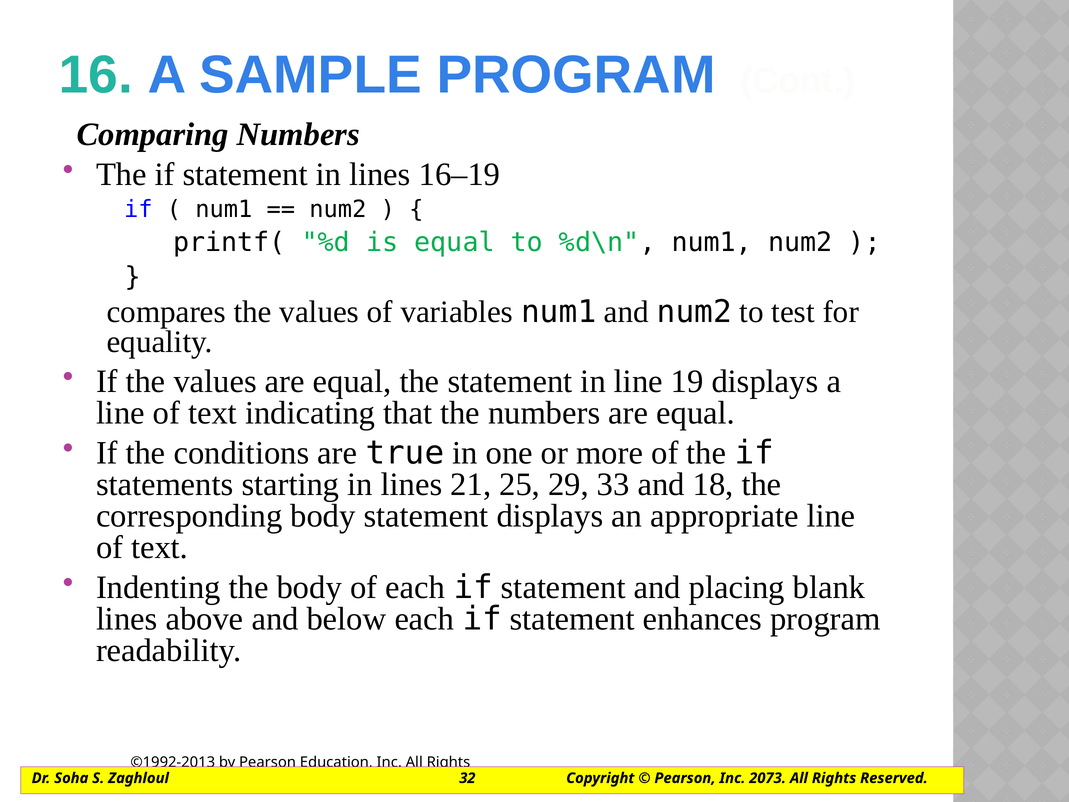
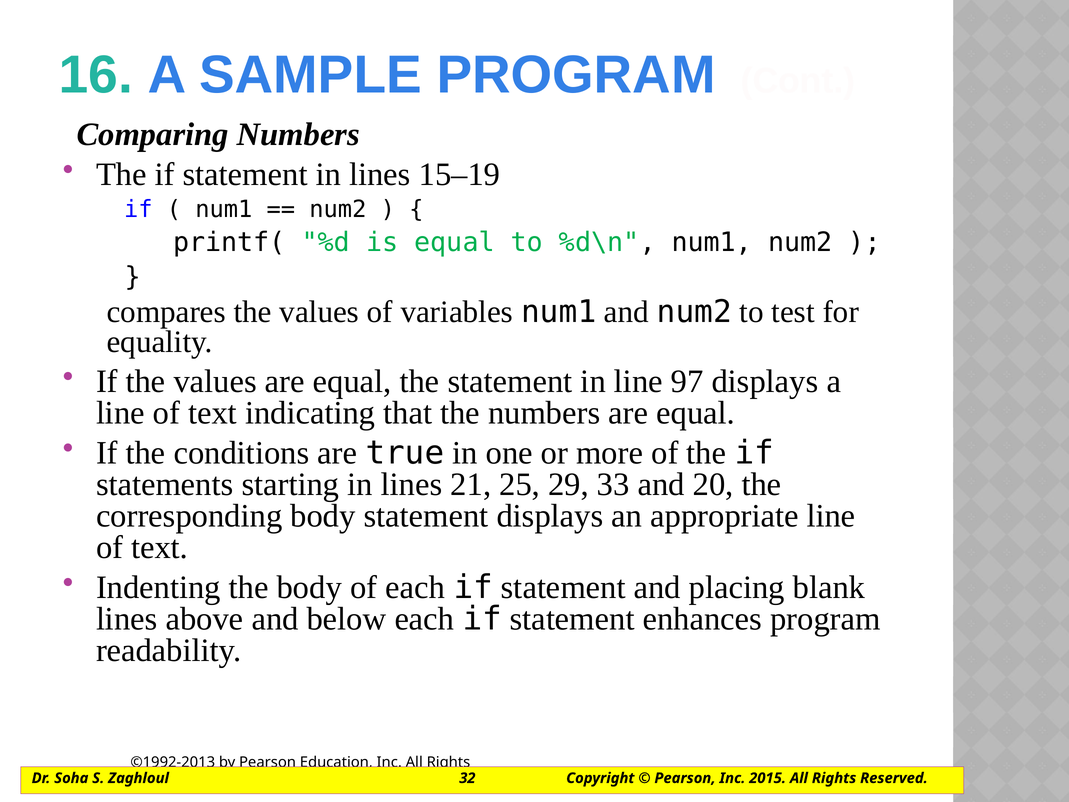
16–19: 16–19 -> 15–19
19: 19 -> 97
18: 18 -> 20
2073: 2073 -> 2015
